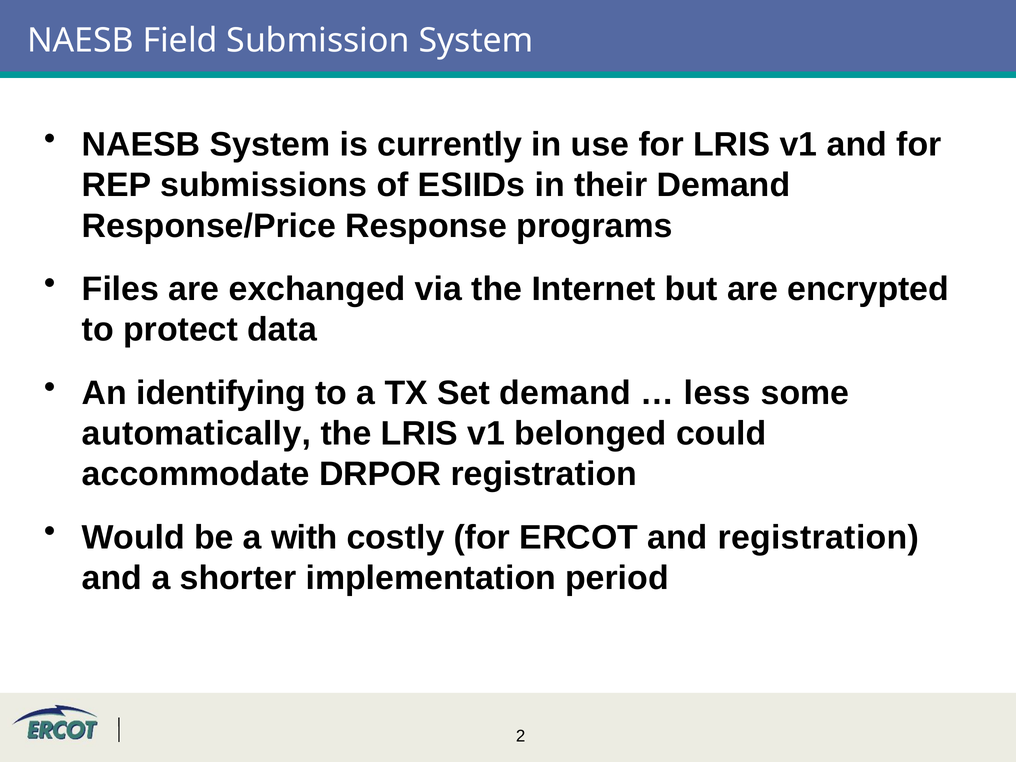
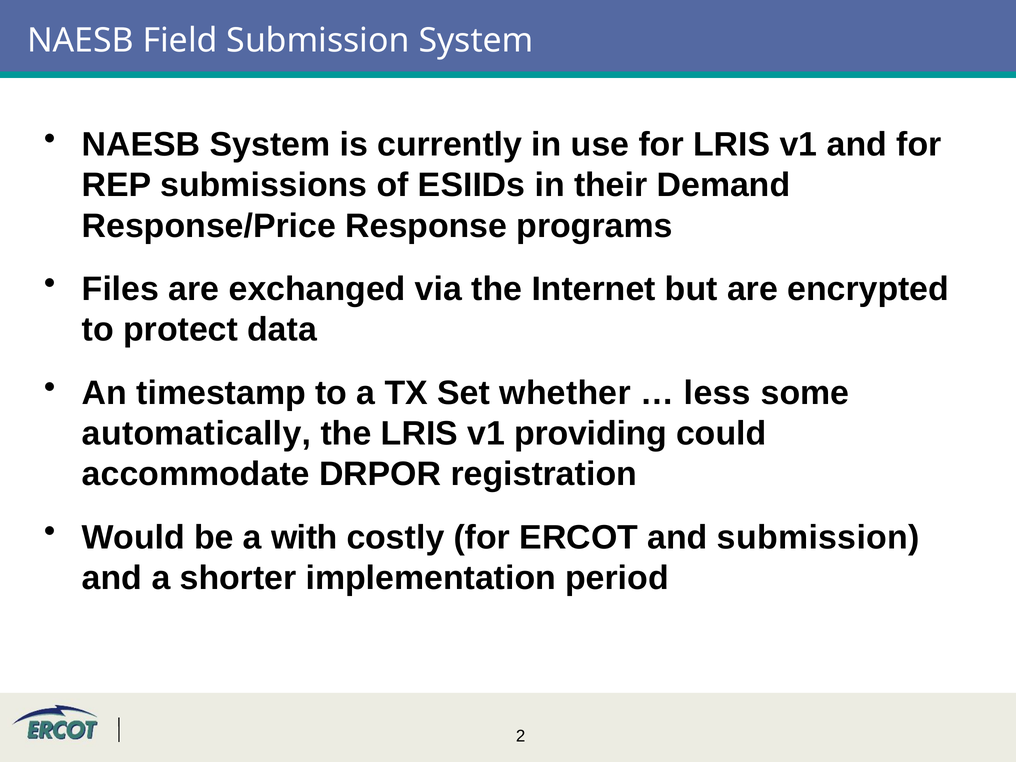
identifying: identifying -> timestamp
Set demand: demand -> whether
belonged: belonged -> providing
and registration: registration -> submission
